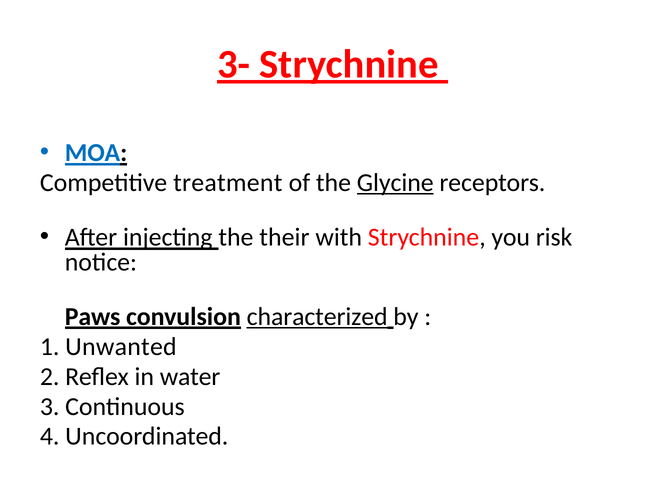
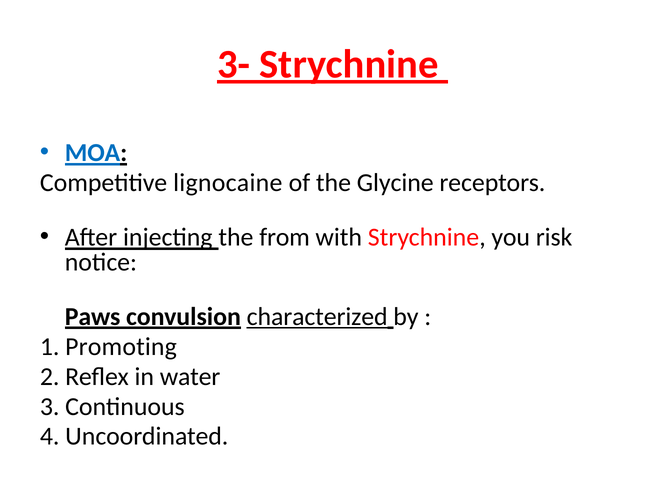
treatment: treatment -> lignocaine
Glycine underline: present -> none
their: their -> from
Unwanted: Unwanted -> Promoting
